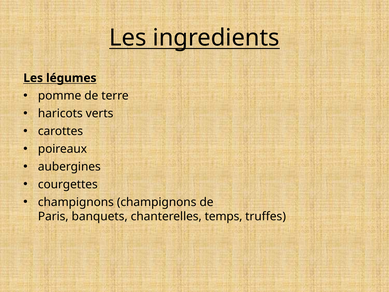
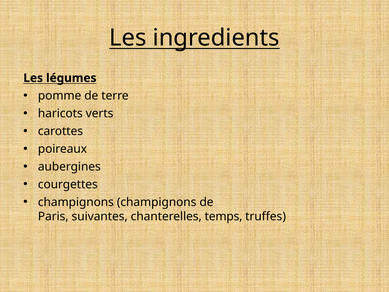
banquets: banquets -> suivantes
